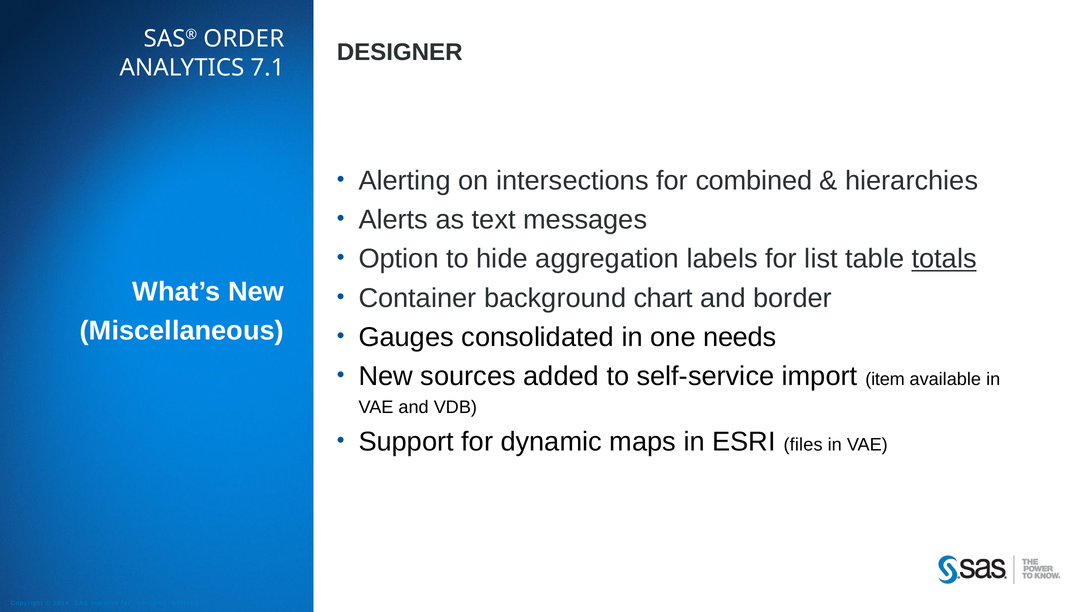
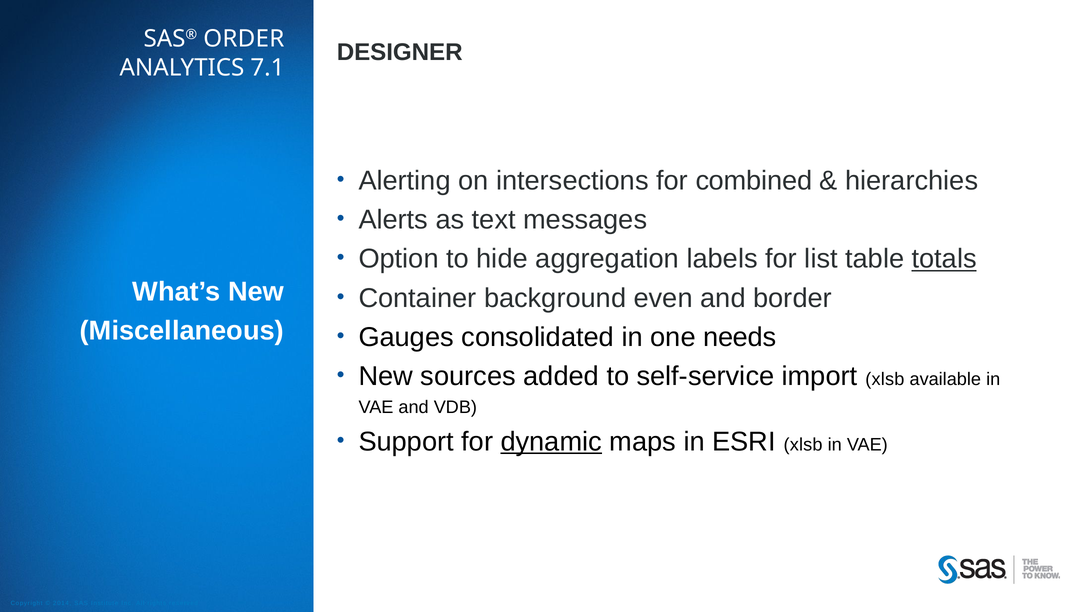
chart: chart -> even
import item: item -> xlsb
dynamic underline: none -> present
ESRI files: files -> xlsb
